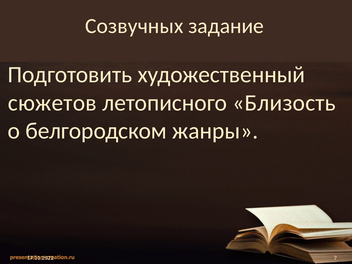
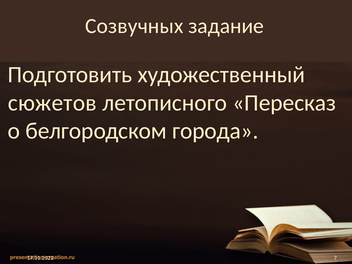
Близость: Близость -> Пересказ
жанры: жанры -> города
